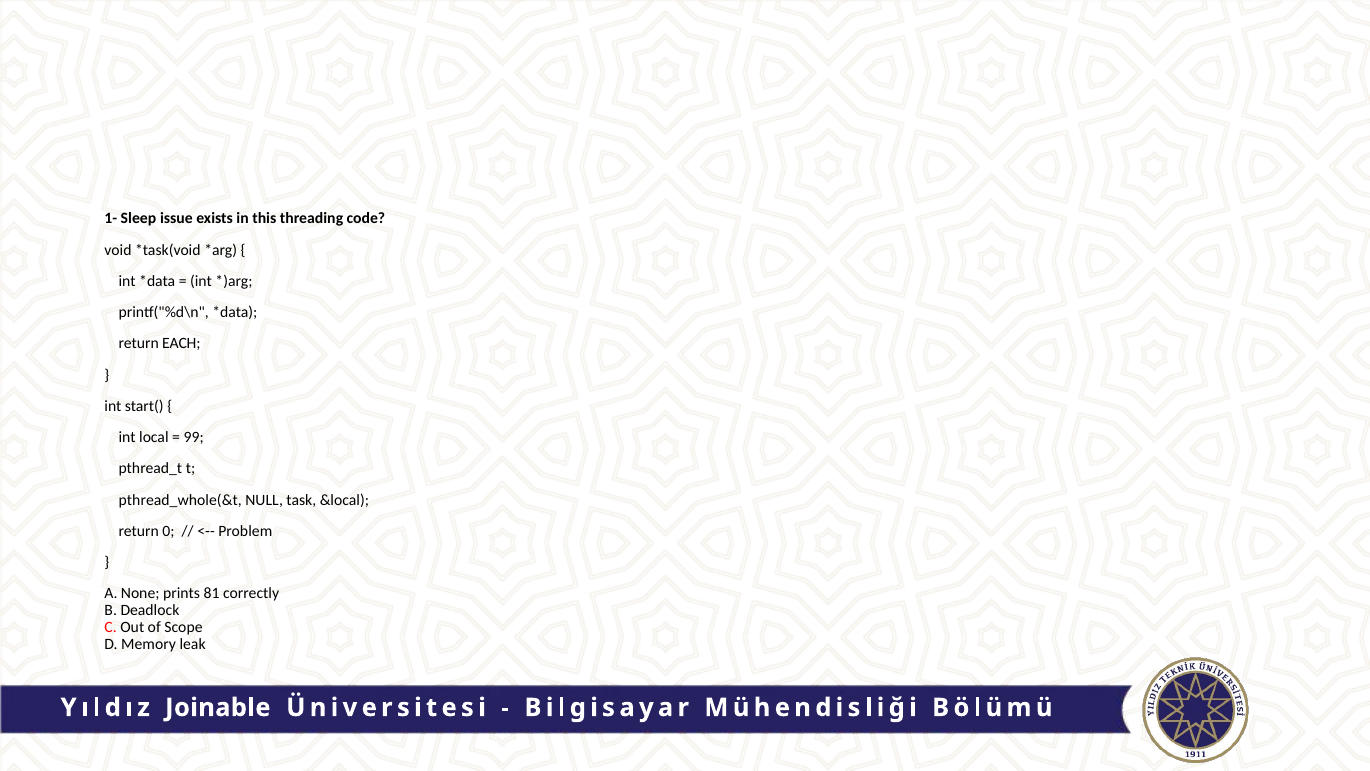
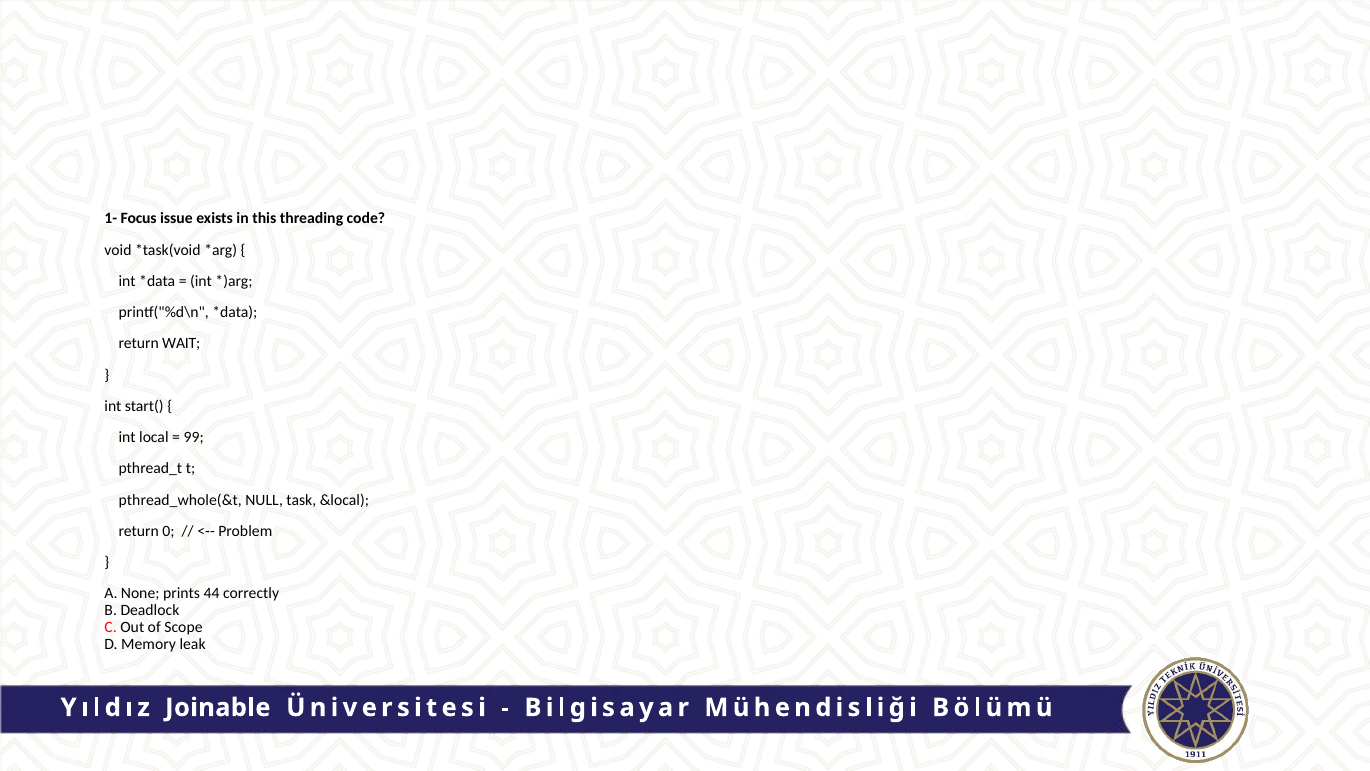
Sleep: Sleep -> Focus
EACH: EACH -> WAIT
81: 81 -> 44
